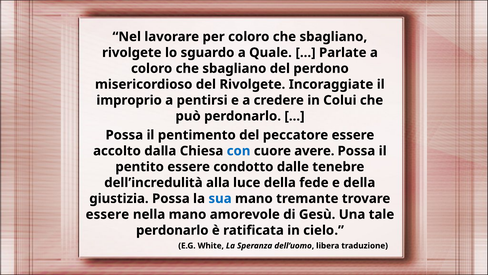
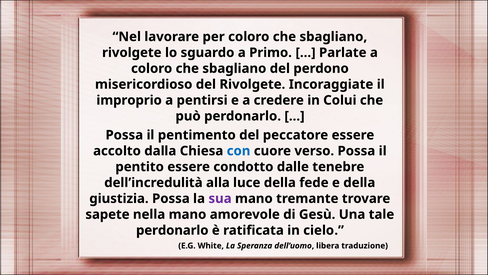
Quale: Quale -> Primo
avere: avere -> verso
sua colour: blue -> purple
essere at (107, 214): essere -> sapete
